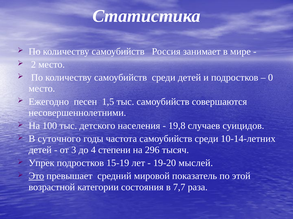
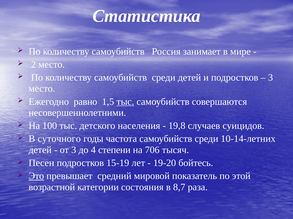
0 at (270, 78): 0 -> 3
песен: песен -> равно
тыс at (125, 102) underline: none -> present
296: 296 -> 706
Упрек: Упрек -> Песен
мыслей: мыслей -> бойтесь
7,7: 7,7 -> 8,7
